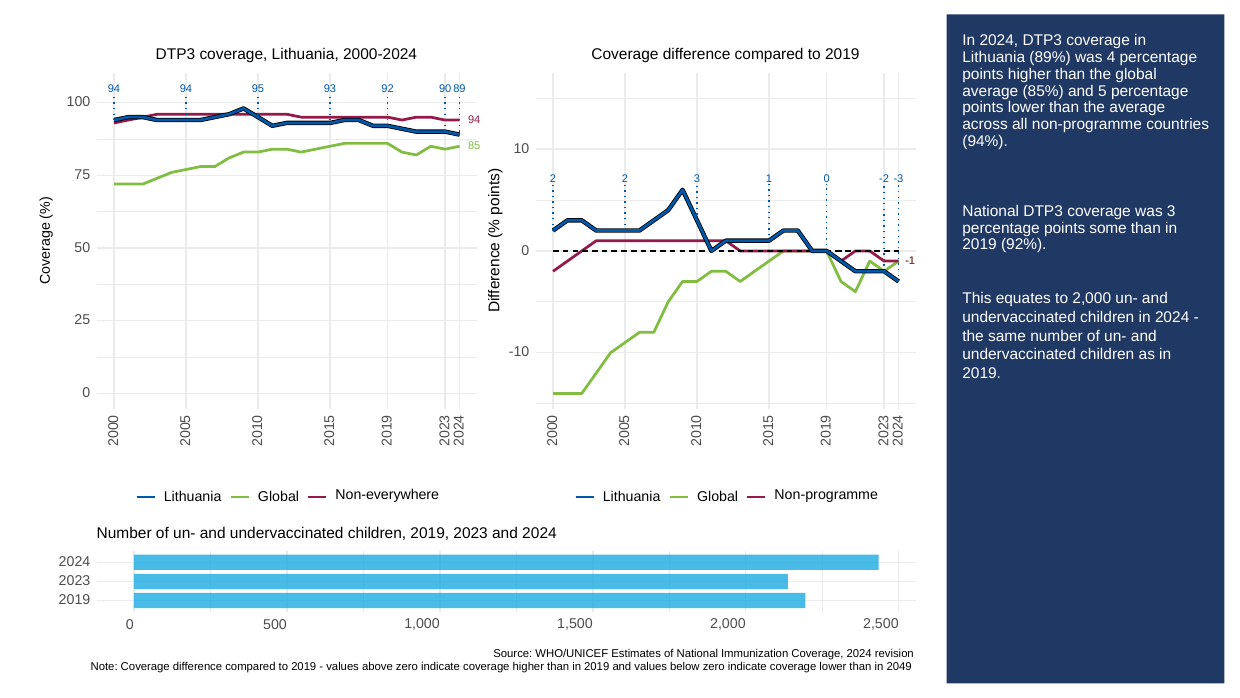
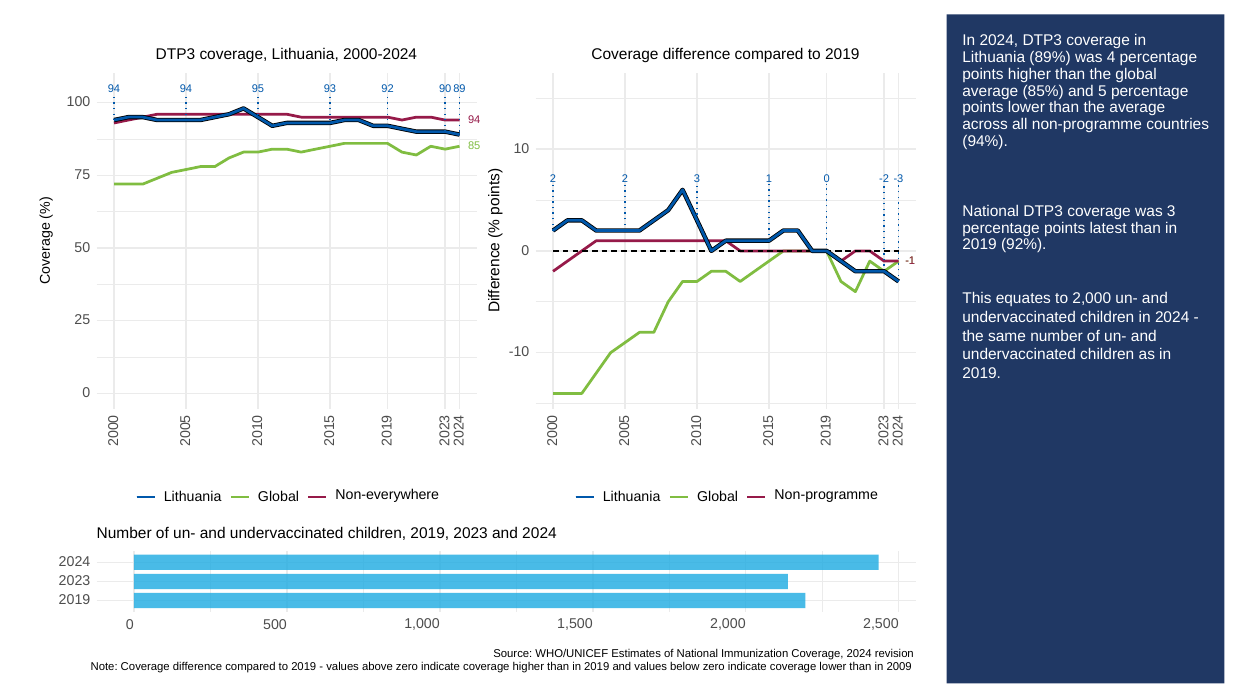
some: some -> latest
2049: 2049 -> 2009
